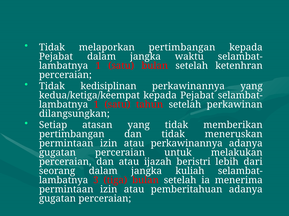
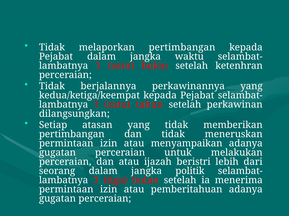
kedisiplinan: kedisiplinan -> berjalannya
atau perkawinannya: perkawinannya -> menyampaikan
kuliah: kuliah -> politik
